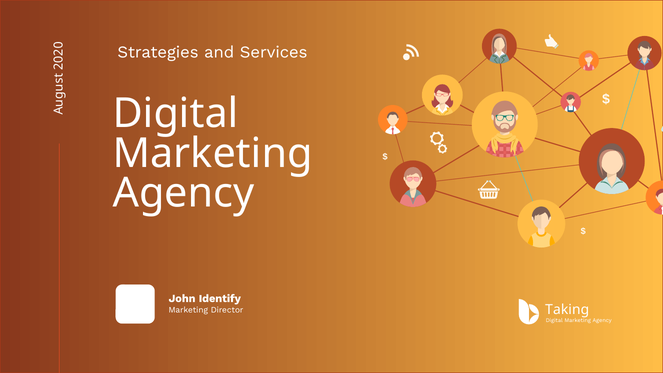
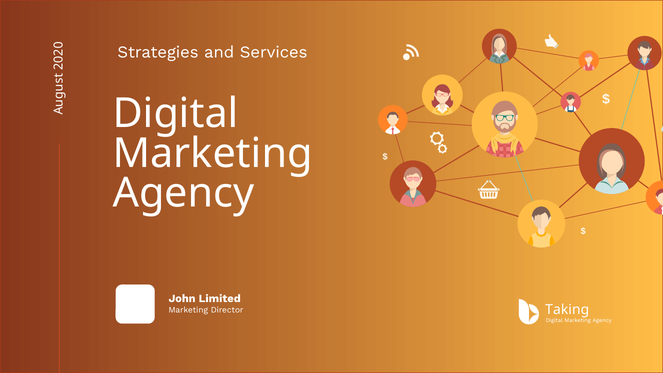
Identify: Identify -> Limited
